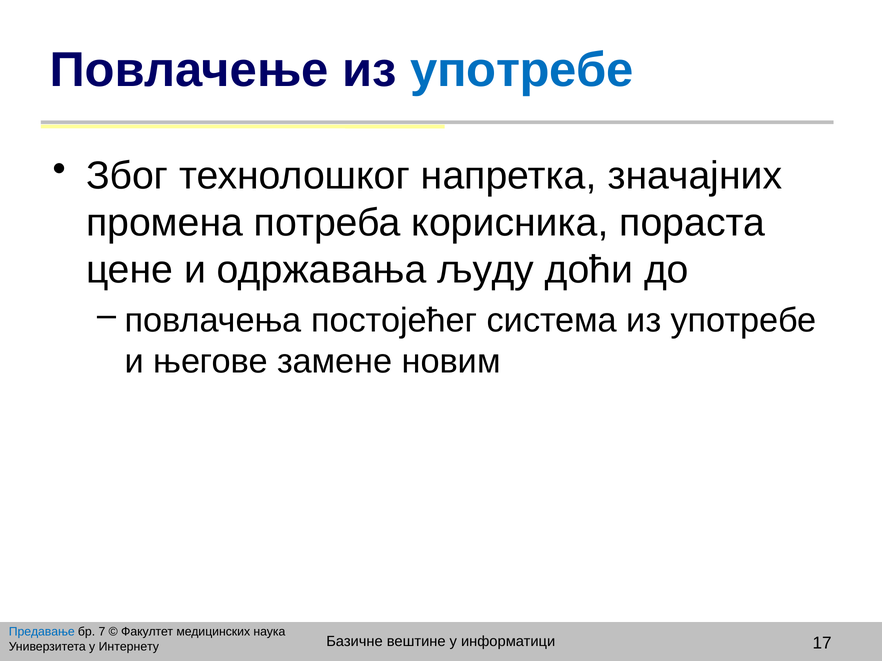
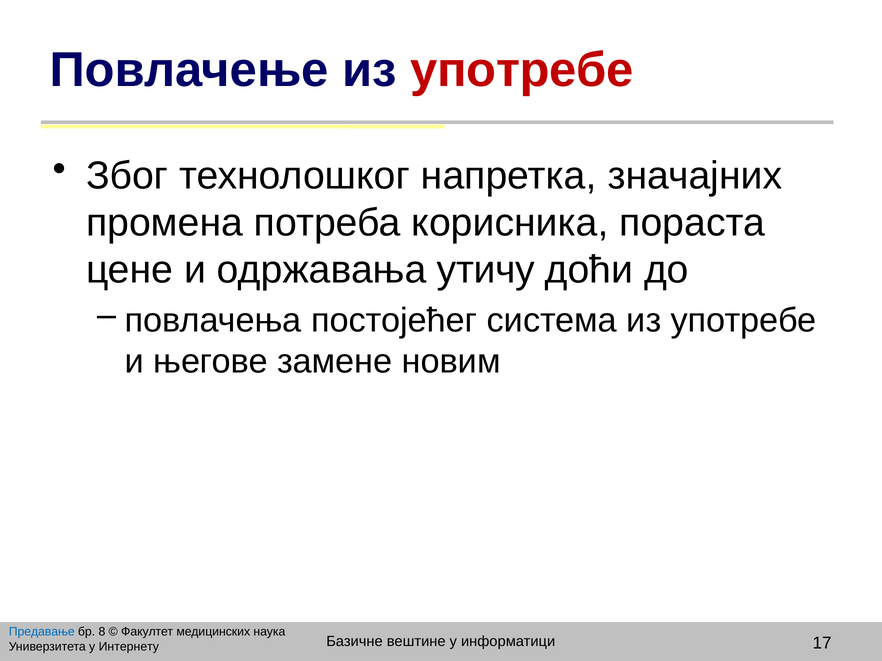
употребе at (522, 70) colour: blue -> red
људу: људу -> утичу
7: 7 -> 8
